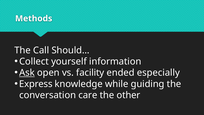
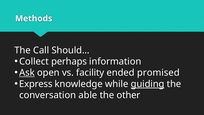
yourself: yourself -> perhaps
especially: especially -> promised
guiding underline: none -> present
care: care -> able
